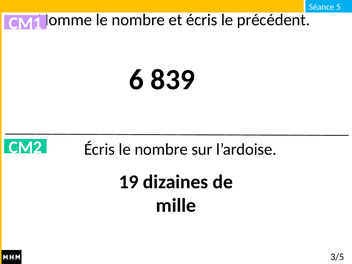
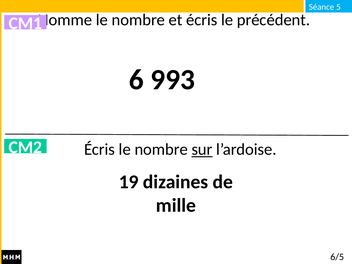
839: 839 -> 993
sur underline: none -> present
3/5: 3/5 -> 6/5
